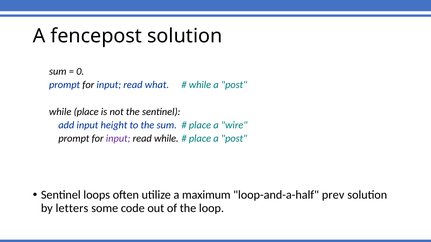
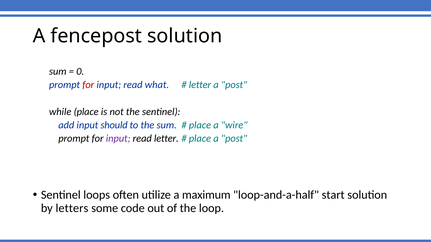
for at (88, 85) colour: black -> red
while at (200, 85): while -> letter
height: height -> should
read while: while -> letter
prev: prev -> start
